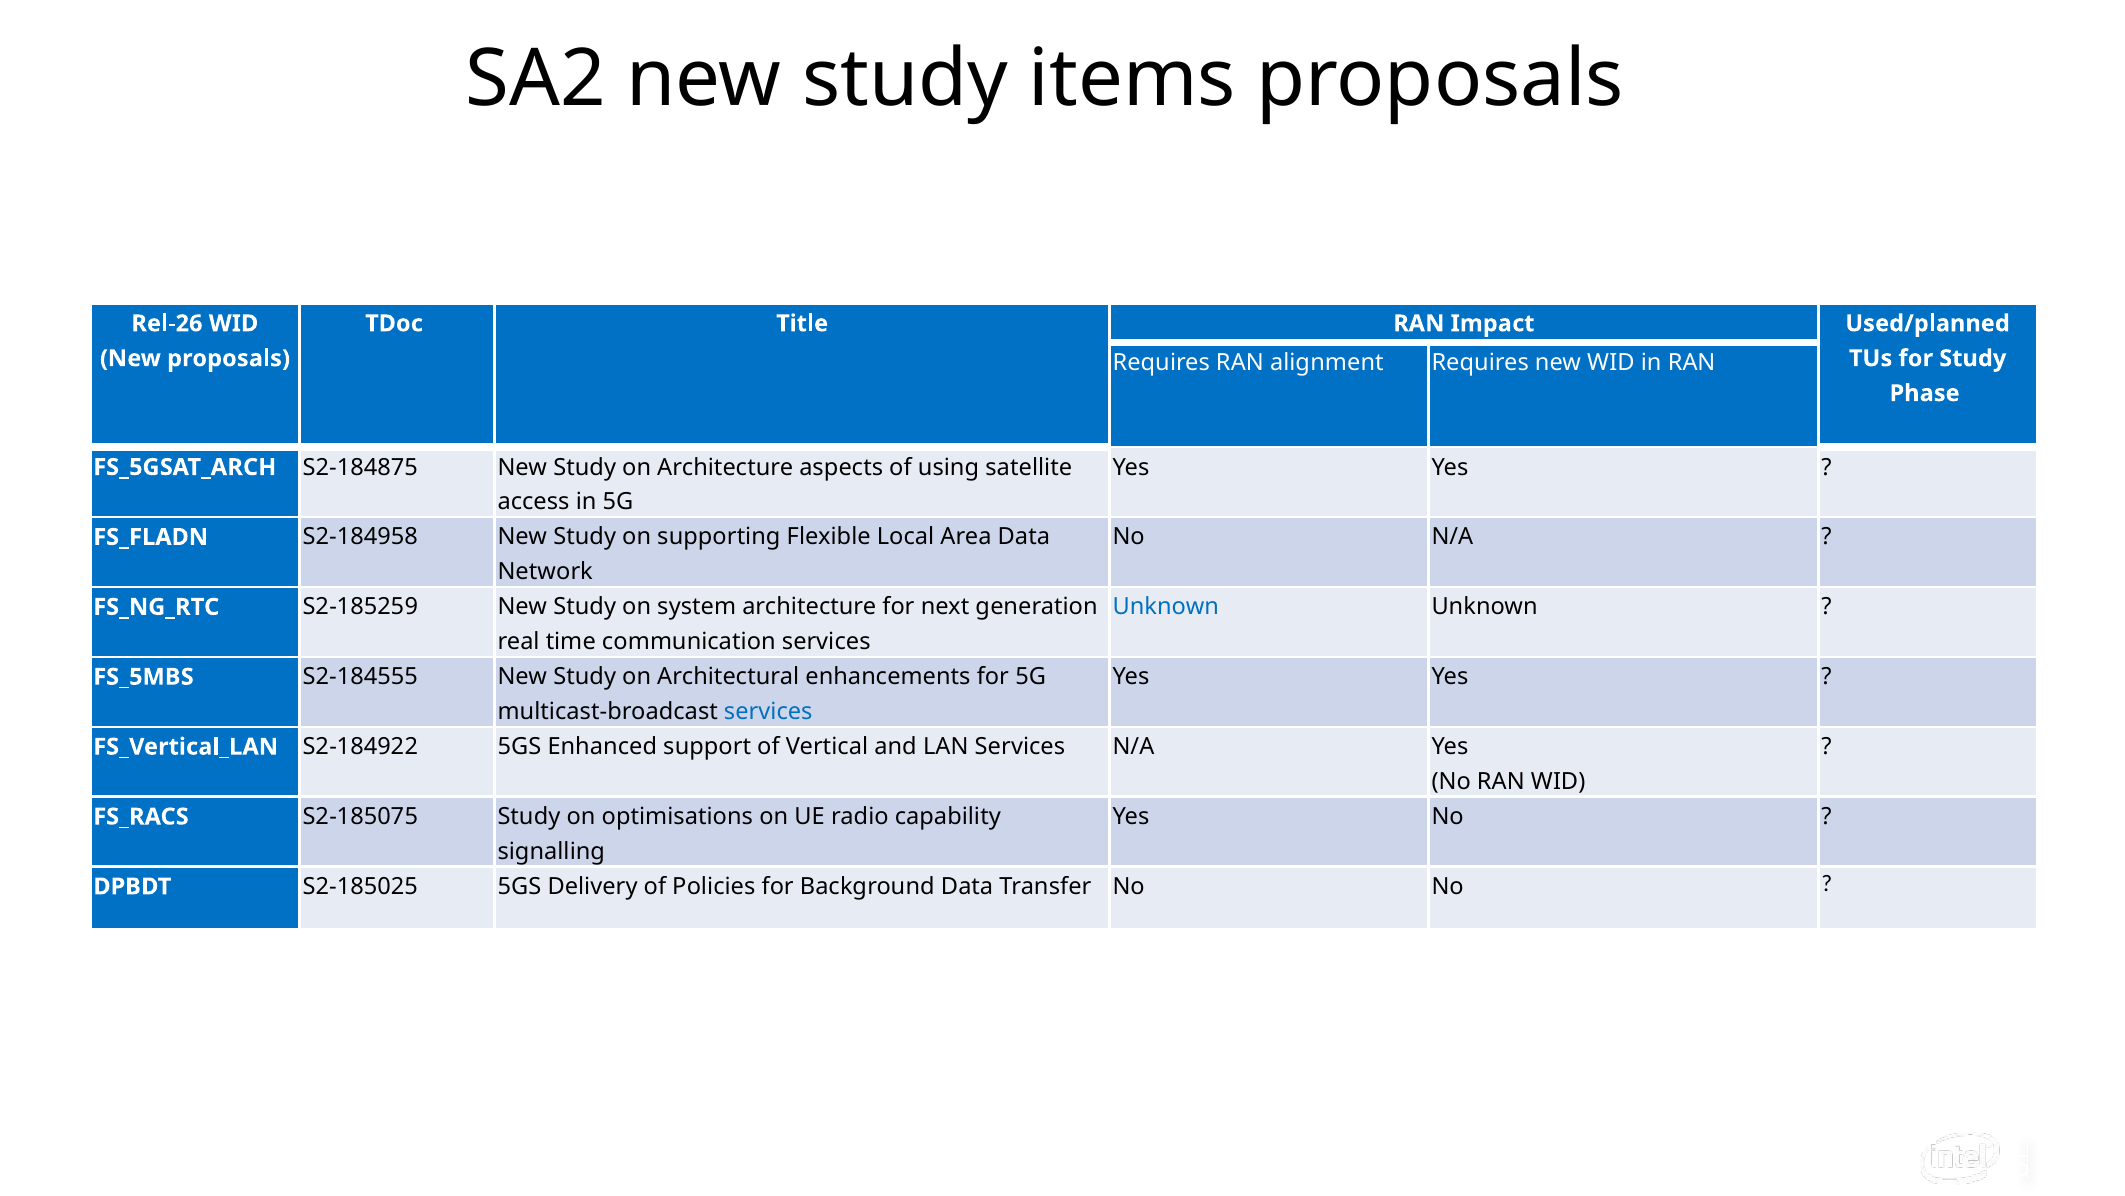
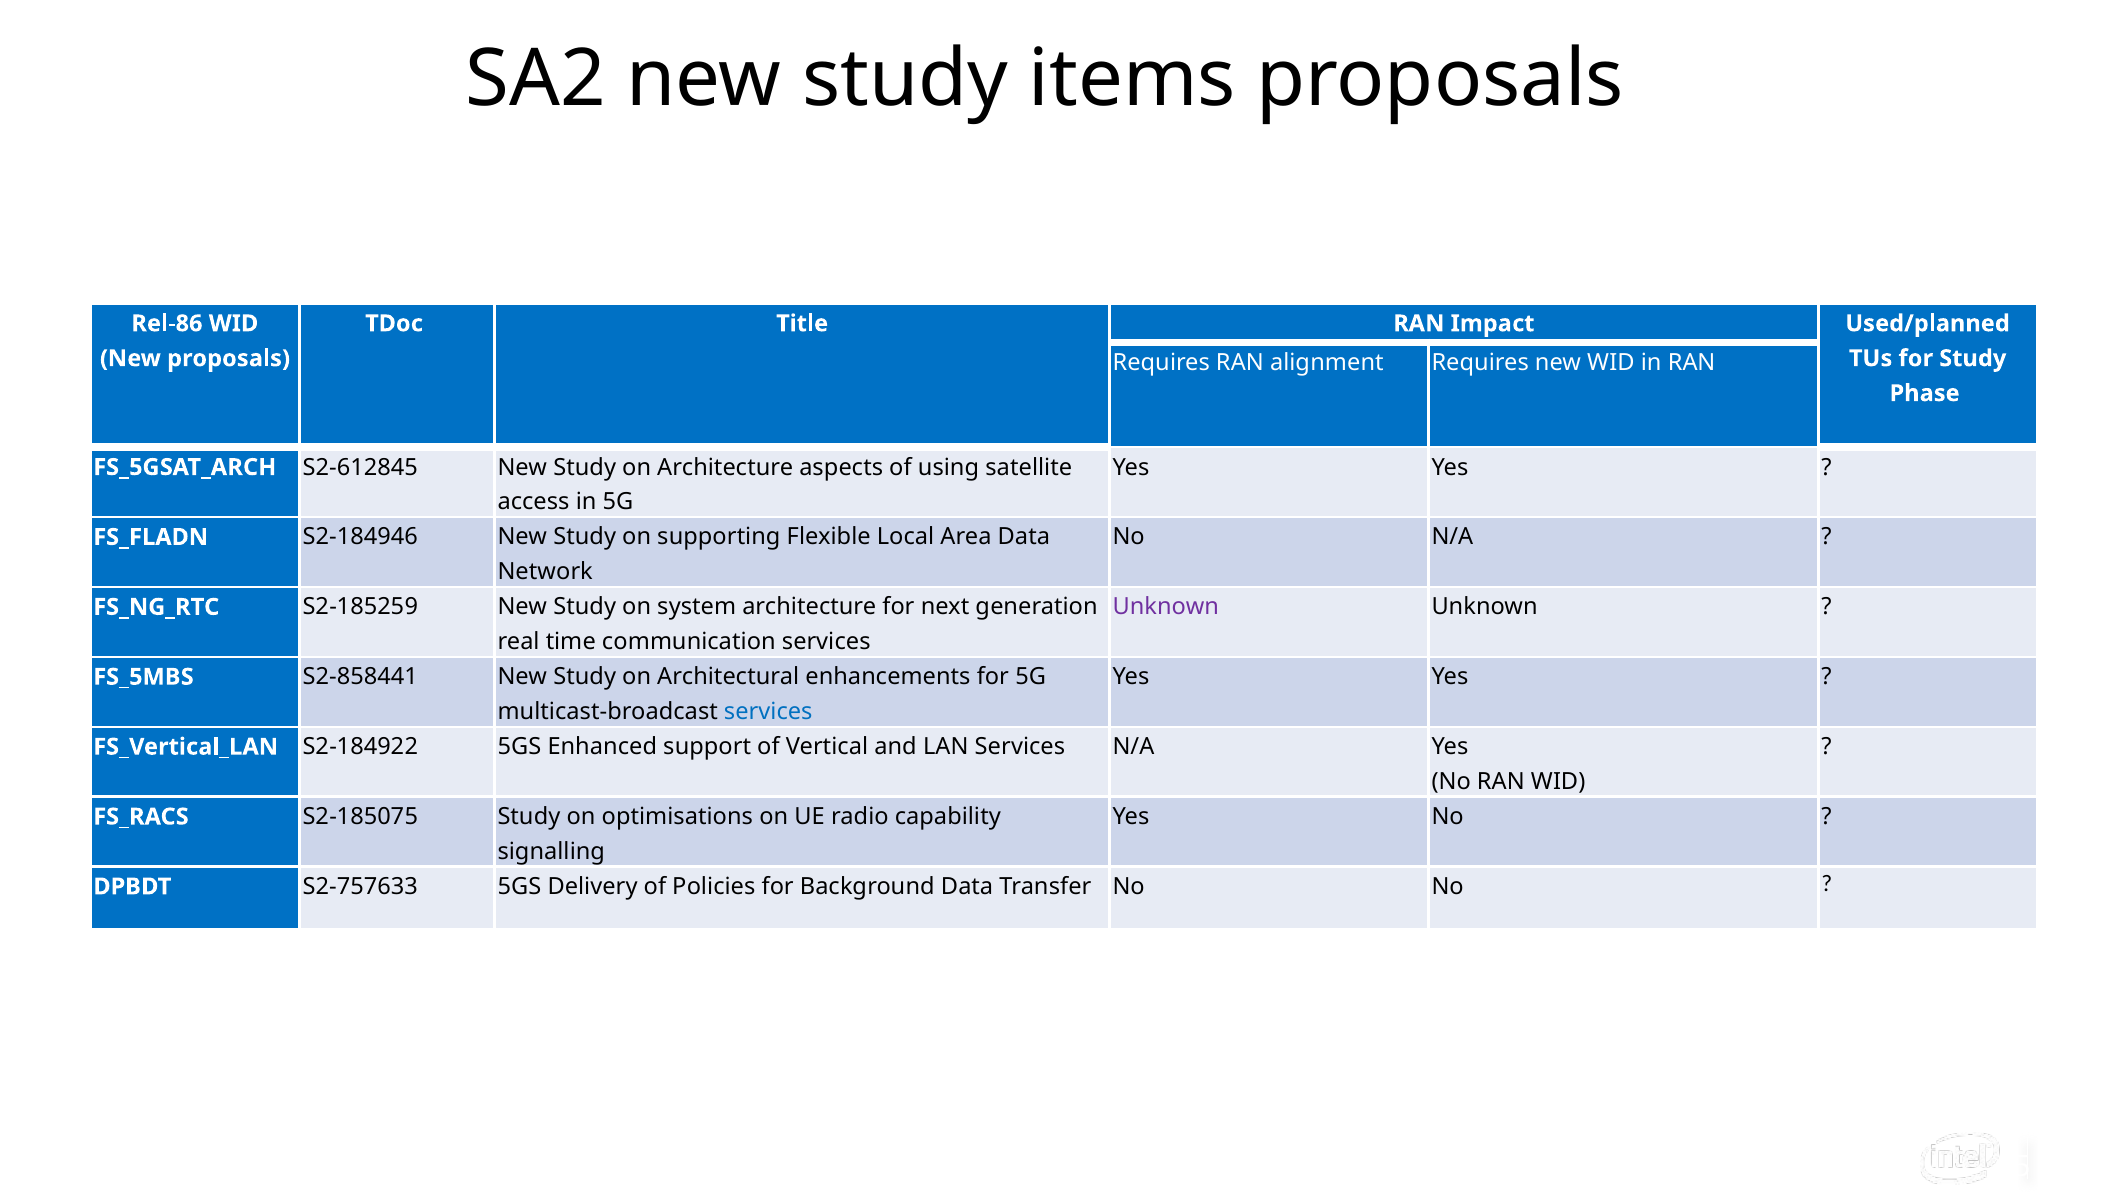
Rel-26: Rel-26 -> Rel-86
S2-184875: S2-184875 -> S2-612845
S2-184958: S2-184958 -> S2-184946
Unknown at (1166, 607) colour: blue -> purple
S2-184555: S2-184555 -> S2-858441
S2-185025: S2-185025 -> S2-757633
